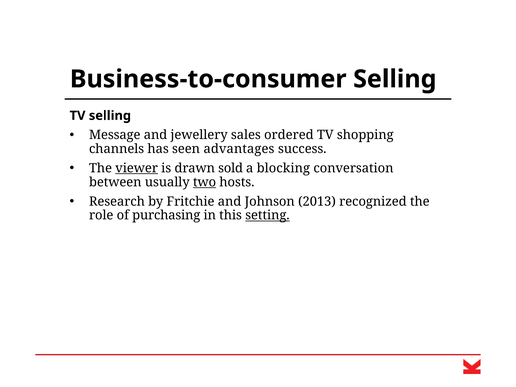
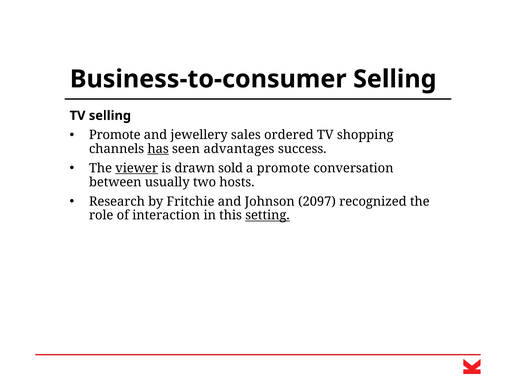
Message at (115, 135): Message -> Promote
has underline: none -> present
a blocking: blocking -> promote
two underline: present -> none
2013: 2013 -> 2097
purchasing: purchasing -> interaction
